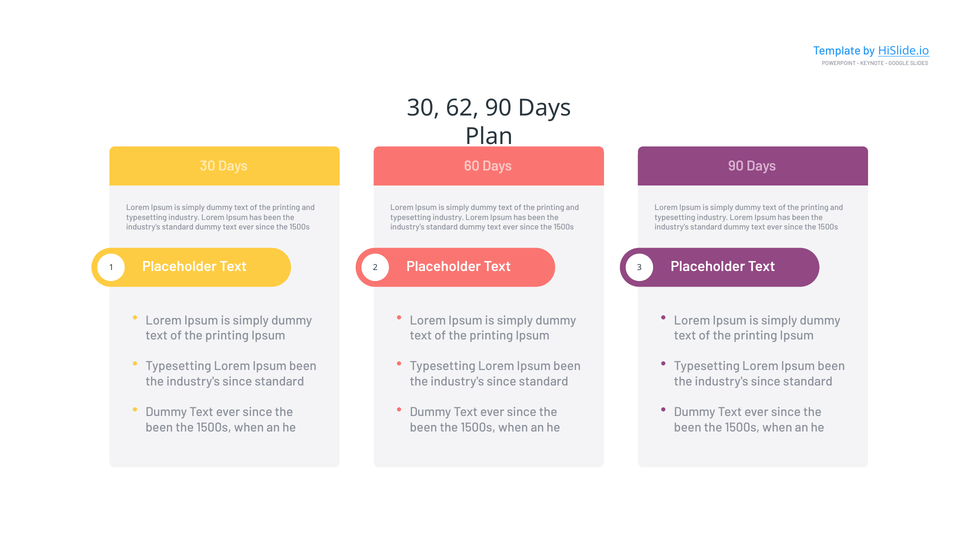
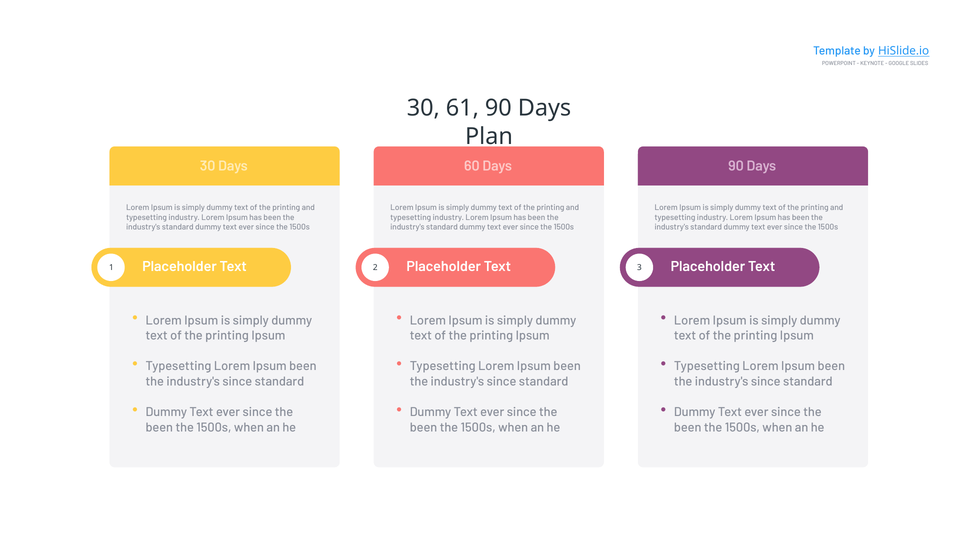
62: 62 -> 61
